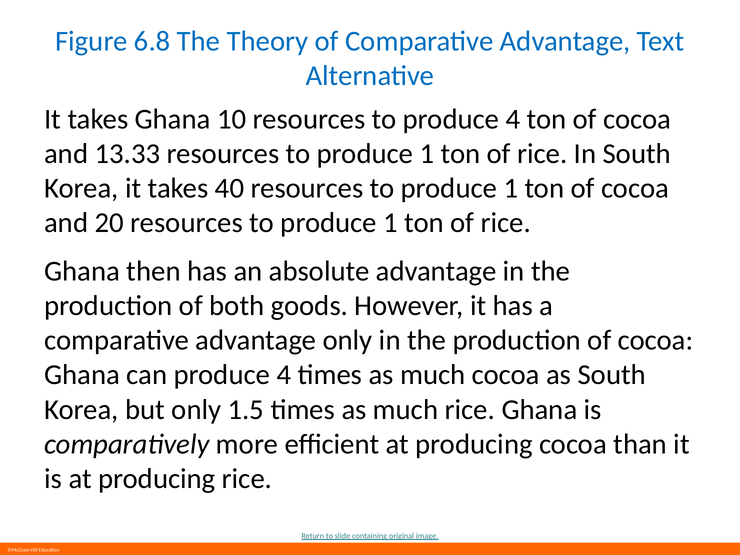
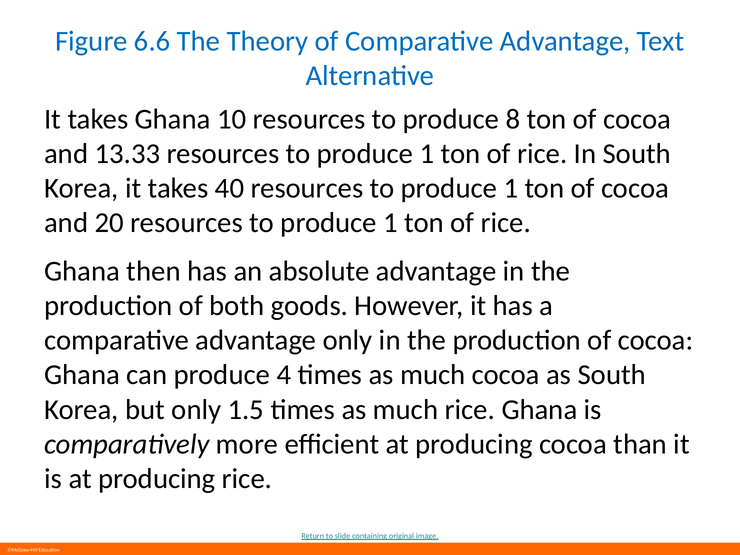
6.8: 6.8 -> 6.6
to produce 4: 4 -> 8
